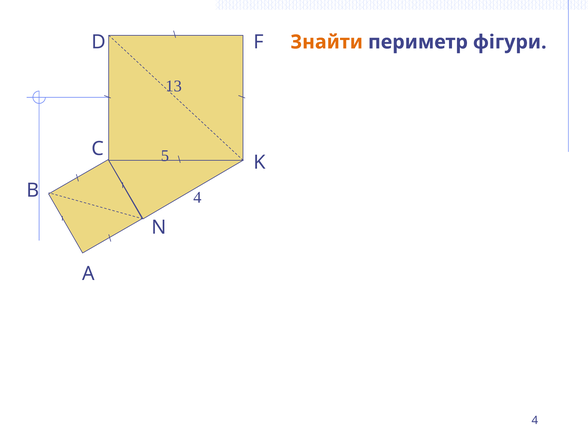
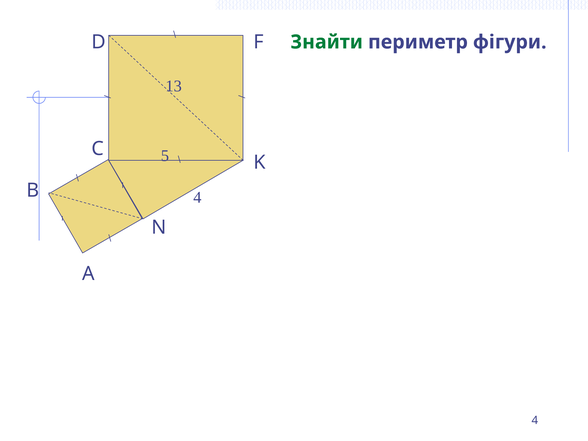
Знайти colour: orange -> green
